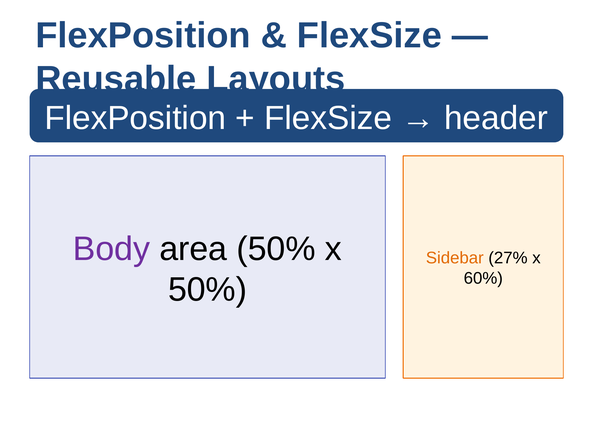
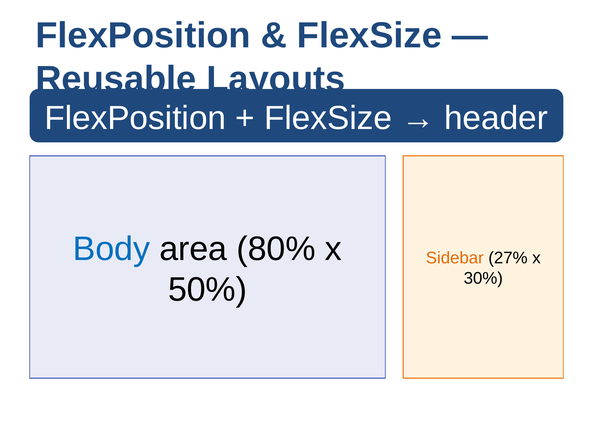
Body colour: purple -> blue
area 50%: 50% -> 80%
60%: 60% -> 30%
